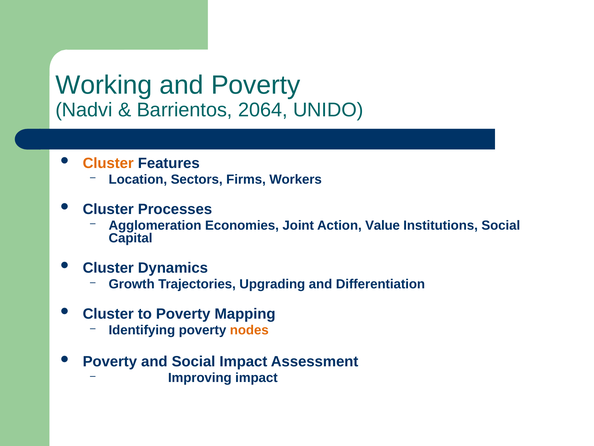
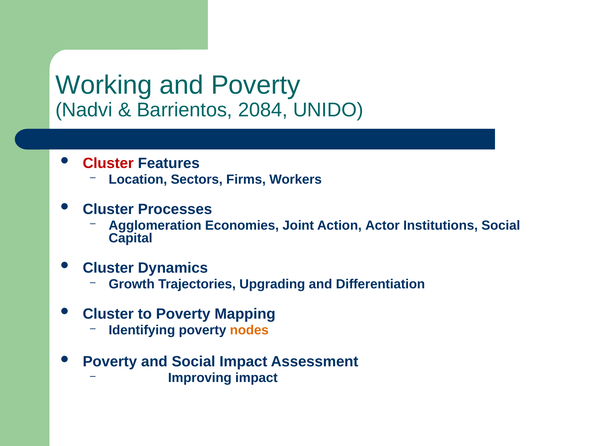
2064: 2064 -> 2084
Cluster at (108, 163) colour: orange -> red
Value: Value -> Actor
